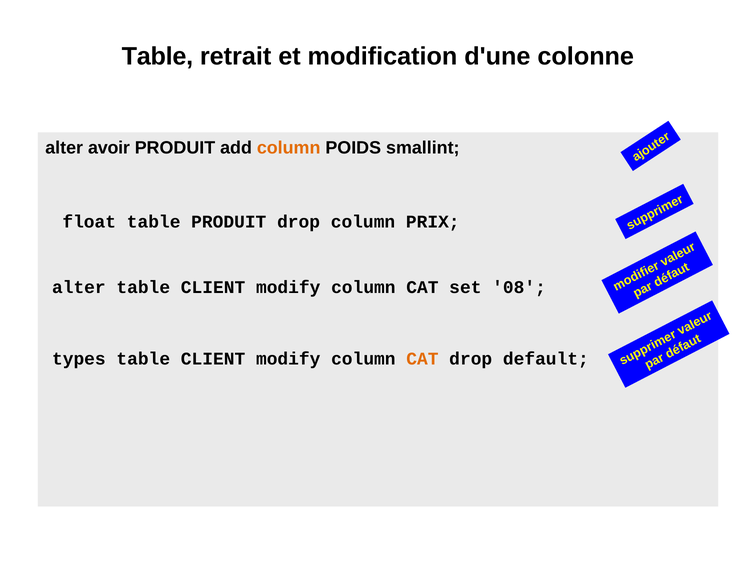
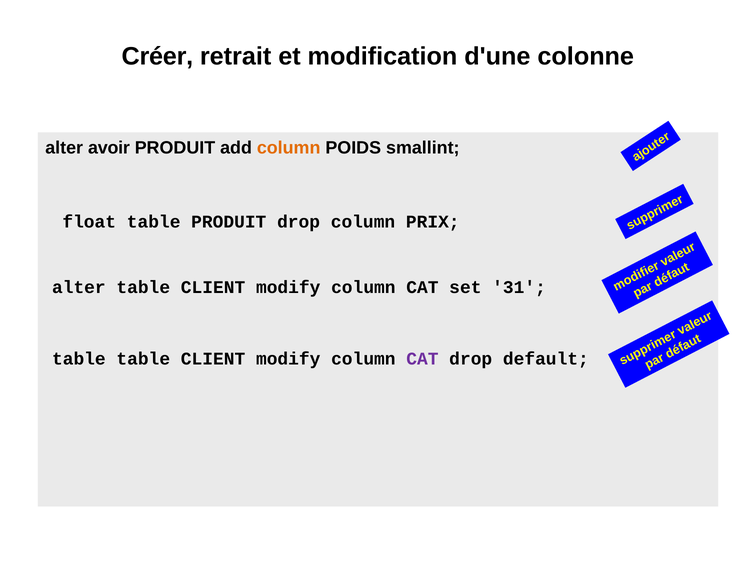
Table at (157, 57): Table -> Créer
08: 08 -> 31
types at (79, 359): types -> table
CAT at (422, 359) colour: orange -> purple
